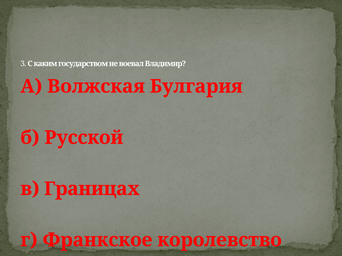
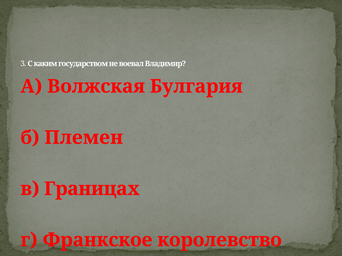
Русской: Русской -> Племен
